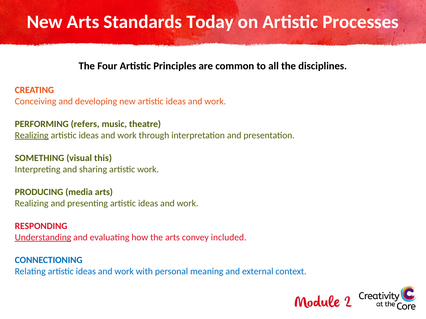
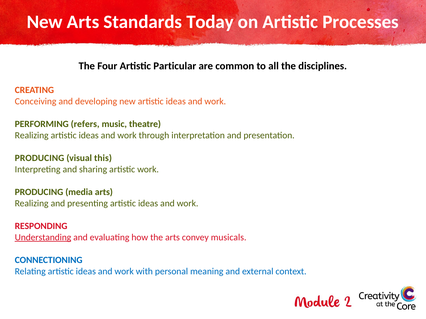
Principles: Principles -> Particular
Realizing at (32, 136) underline: present -> none
SOMETHING at (40, 158): SOMETHING -> PRODUCING
included: included -> musicals
